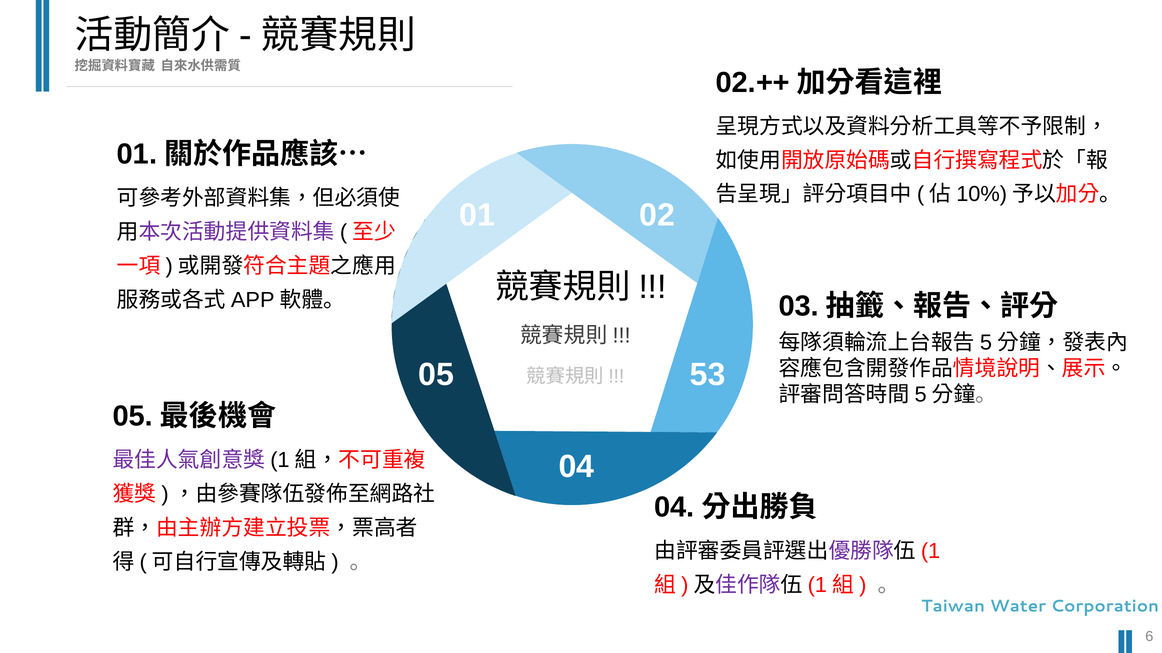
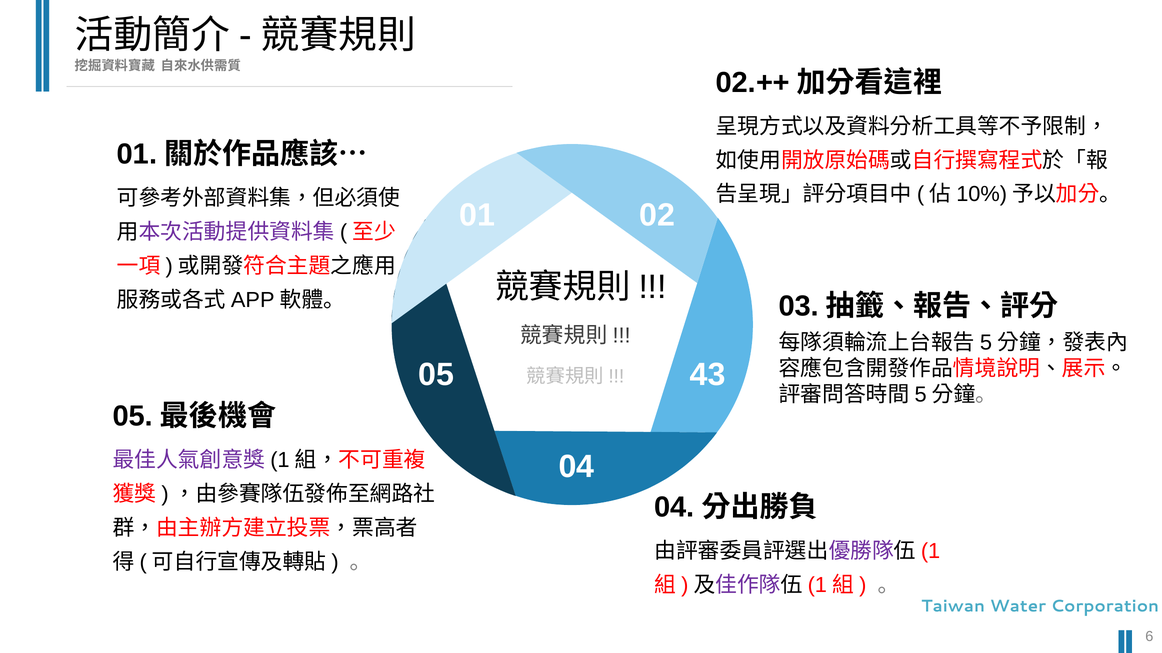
53: 53 -> 43
